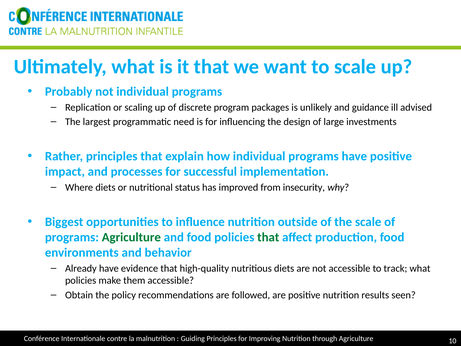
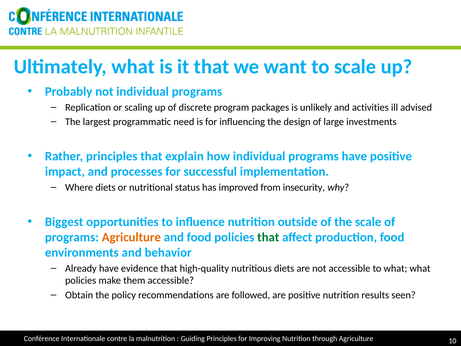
guidance: guidance -> activities
Agriculture at (131, 237) colour: green -> orange
to track: track -> what
